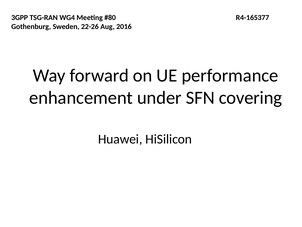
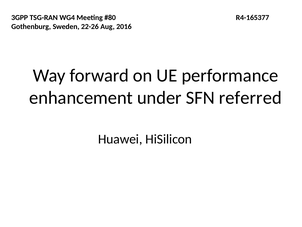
covering: covering -> referred
